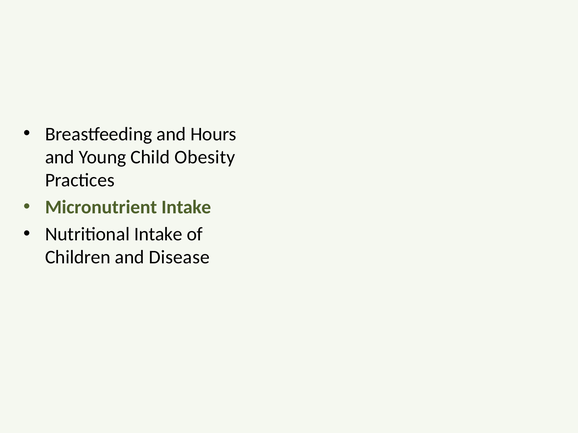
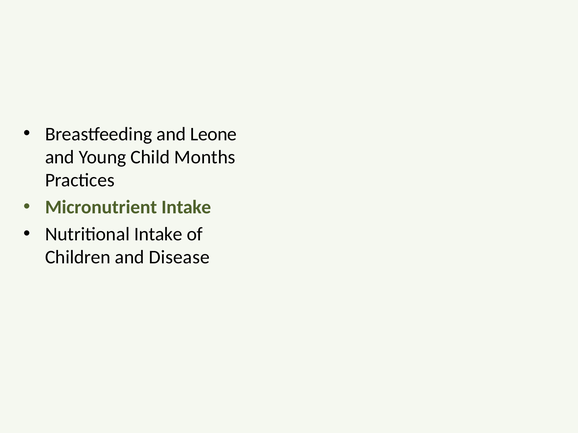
Hours: Hours -> Leone
Obesity: Obesity -> Months
